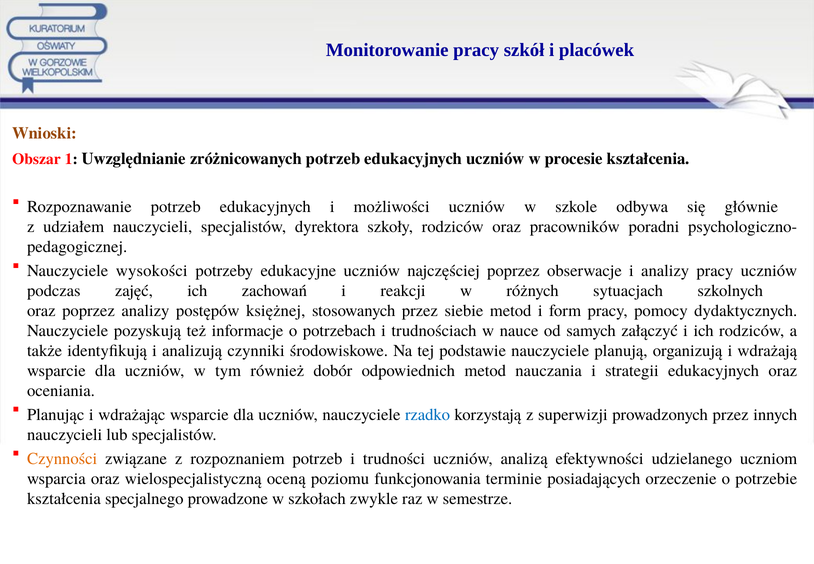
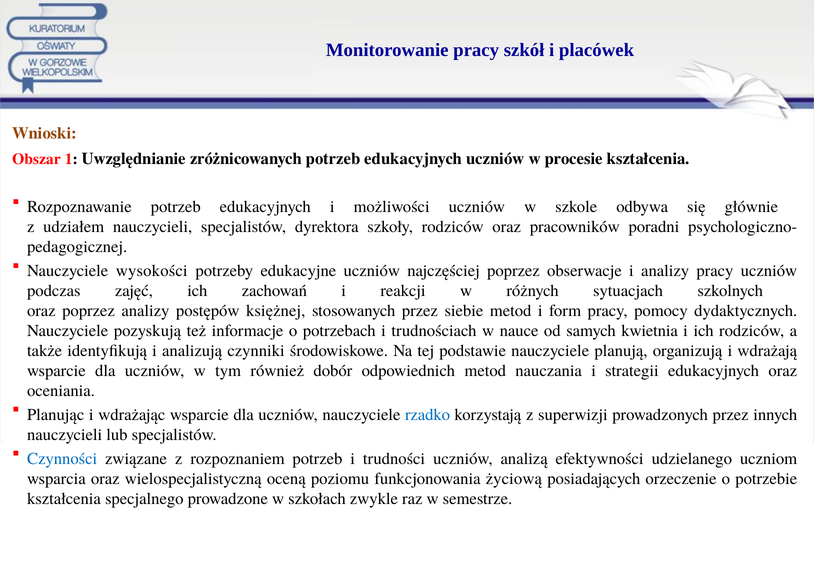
załączyć: załączyć -> kwietnia
Czynności colour: orange -> blue
terminie: terminie -> życiową
